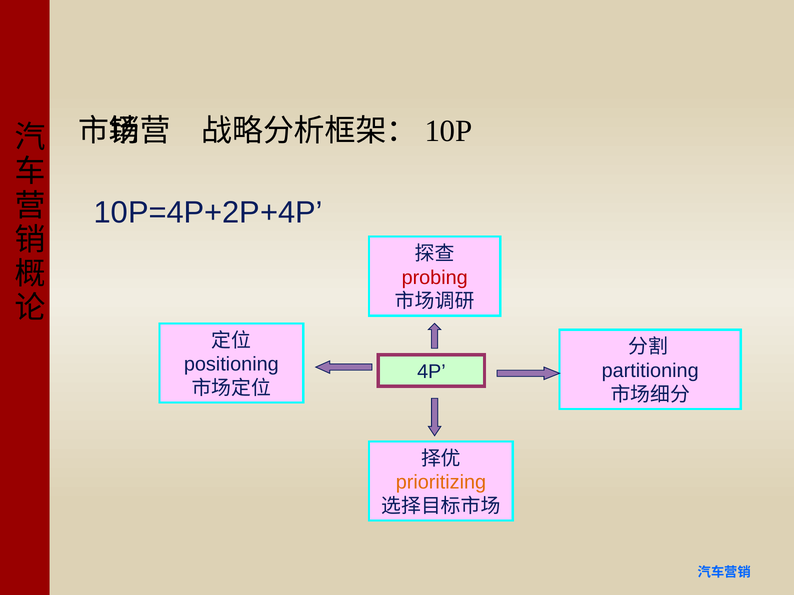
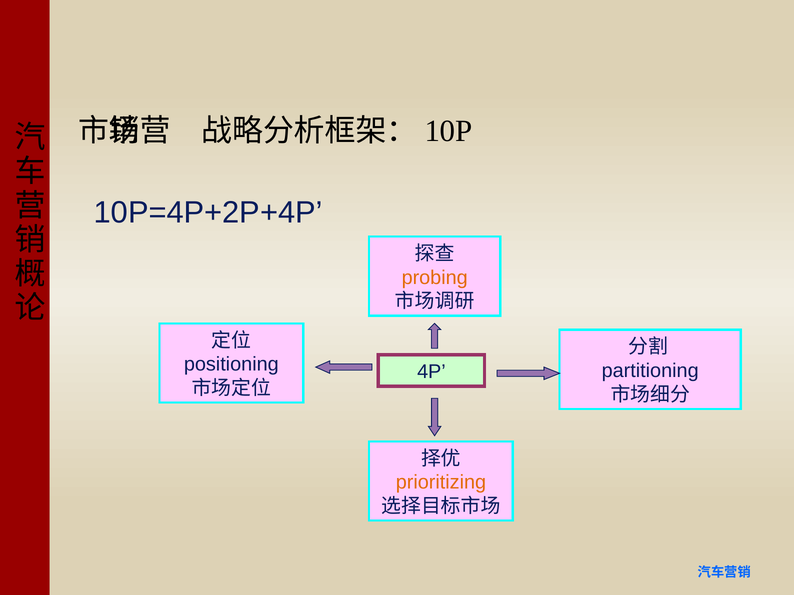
probing colour: red -> orange
